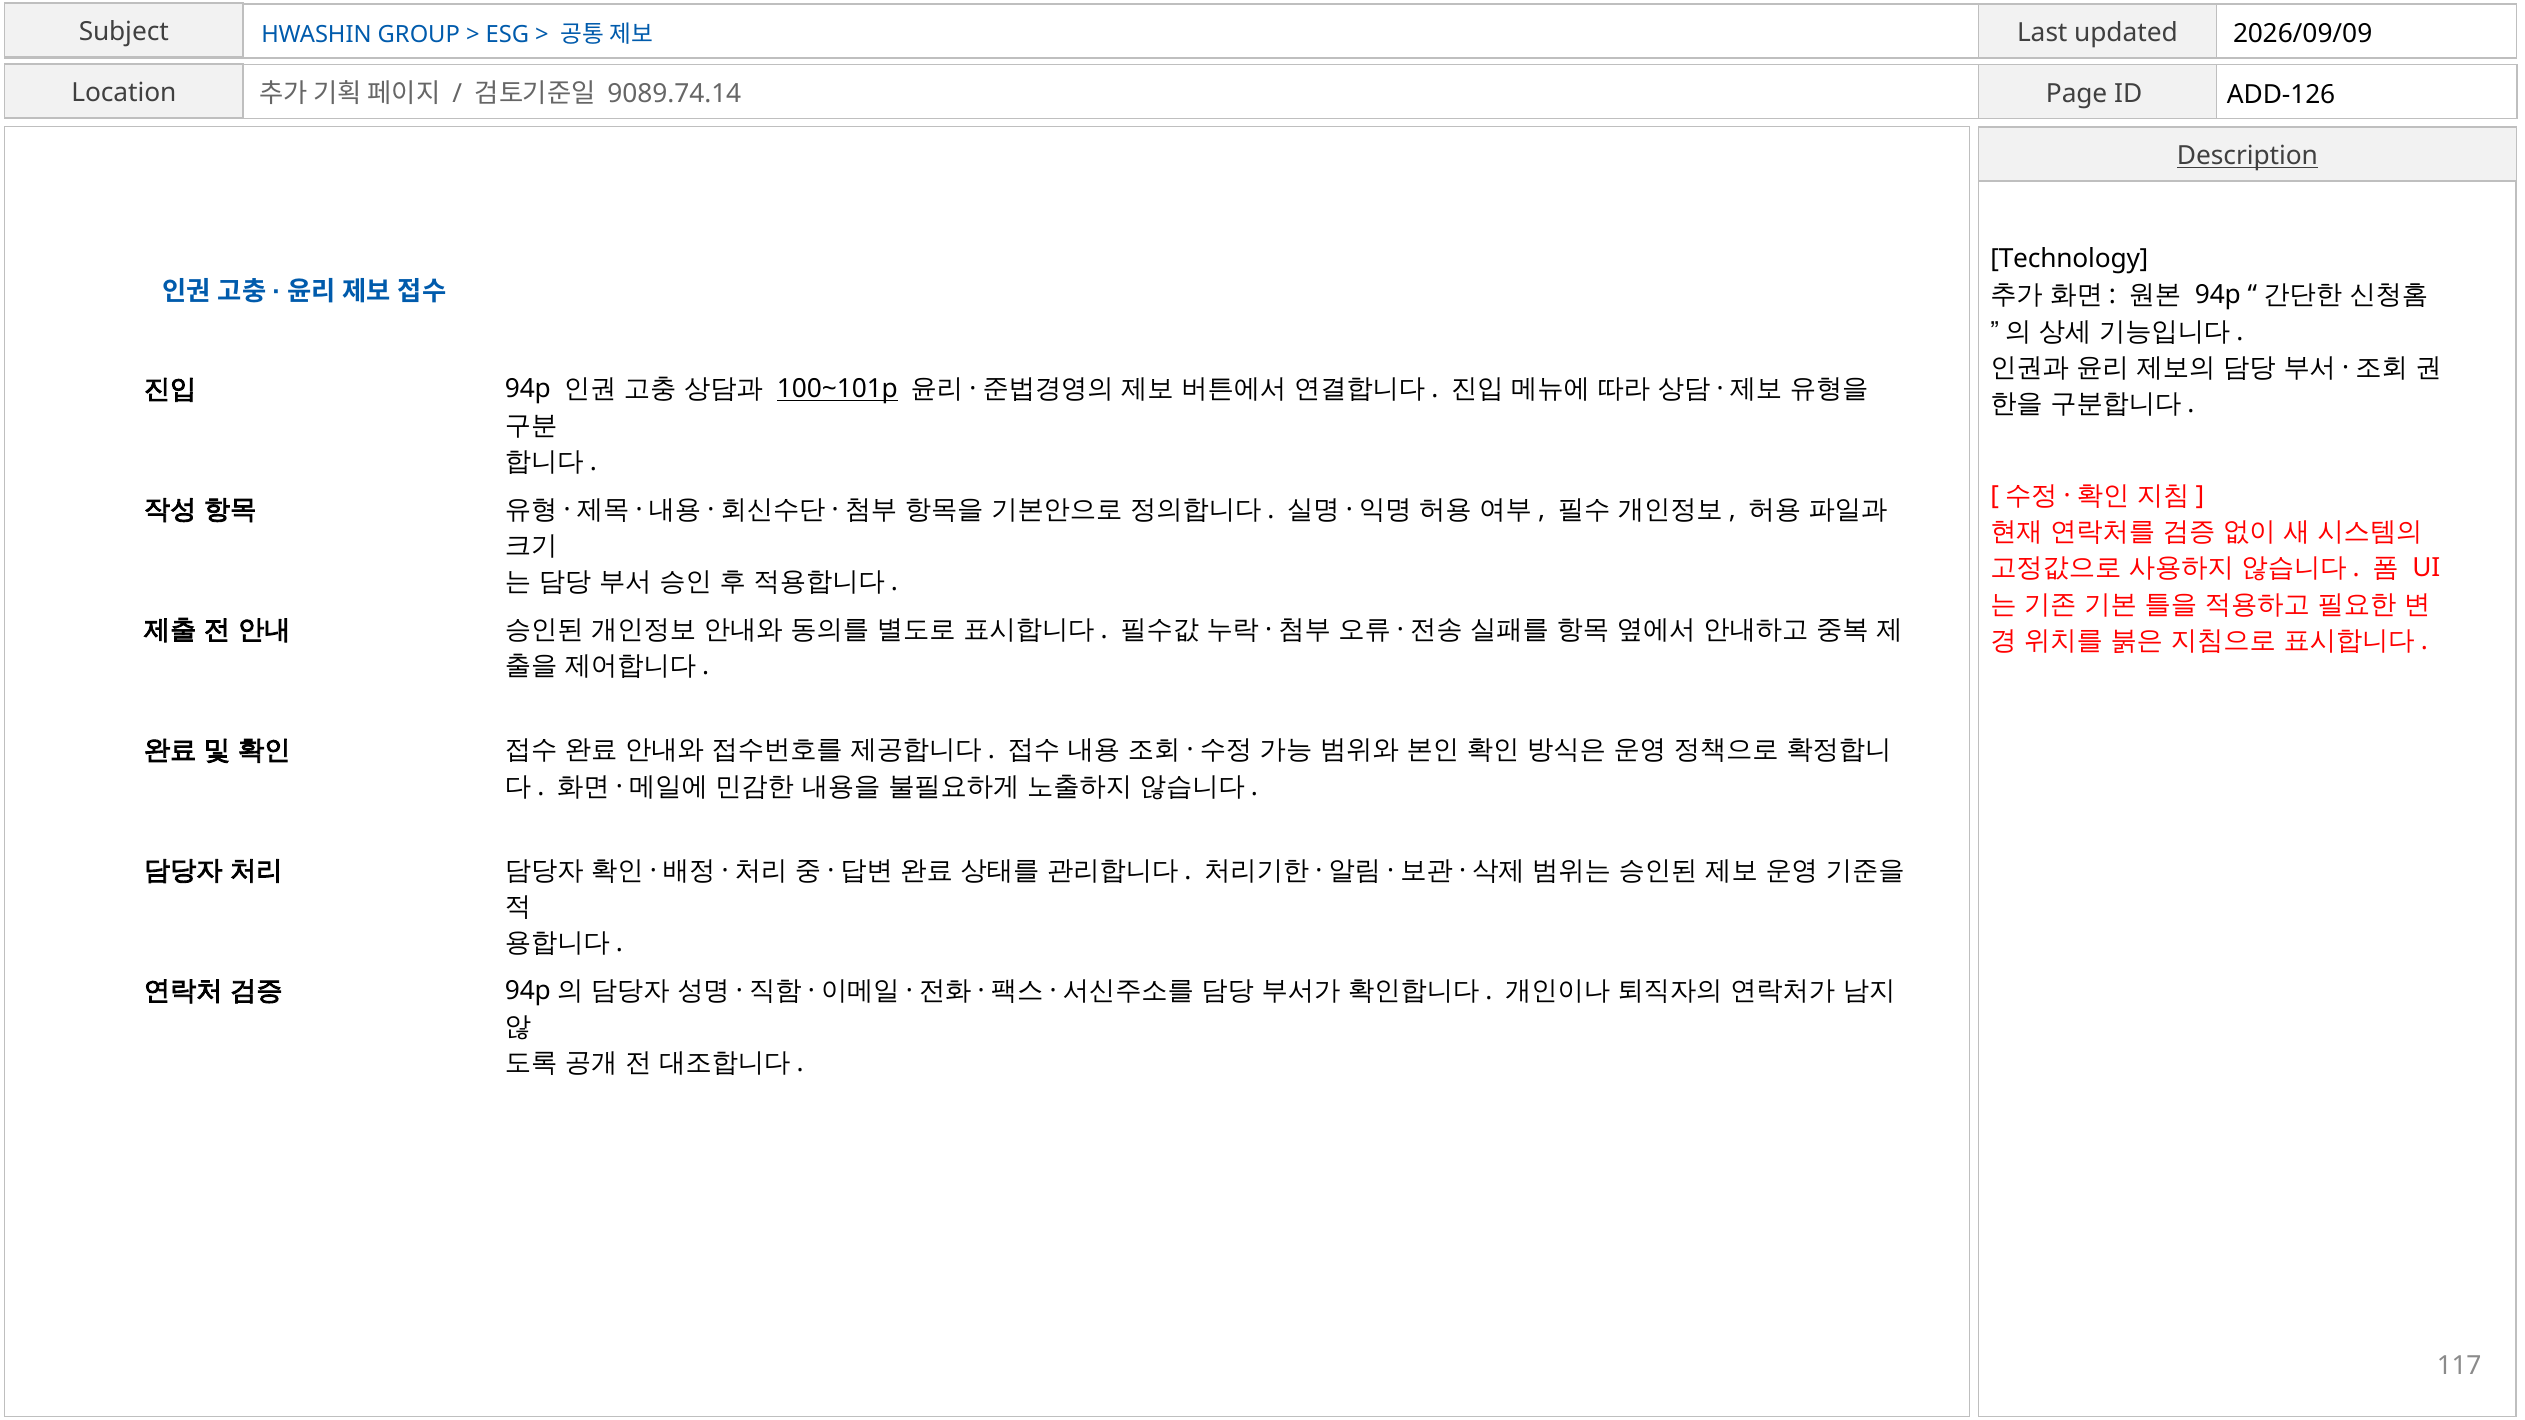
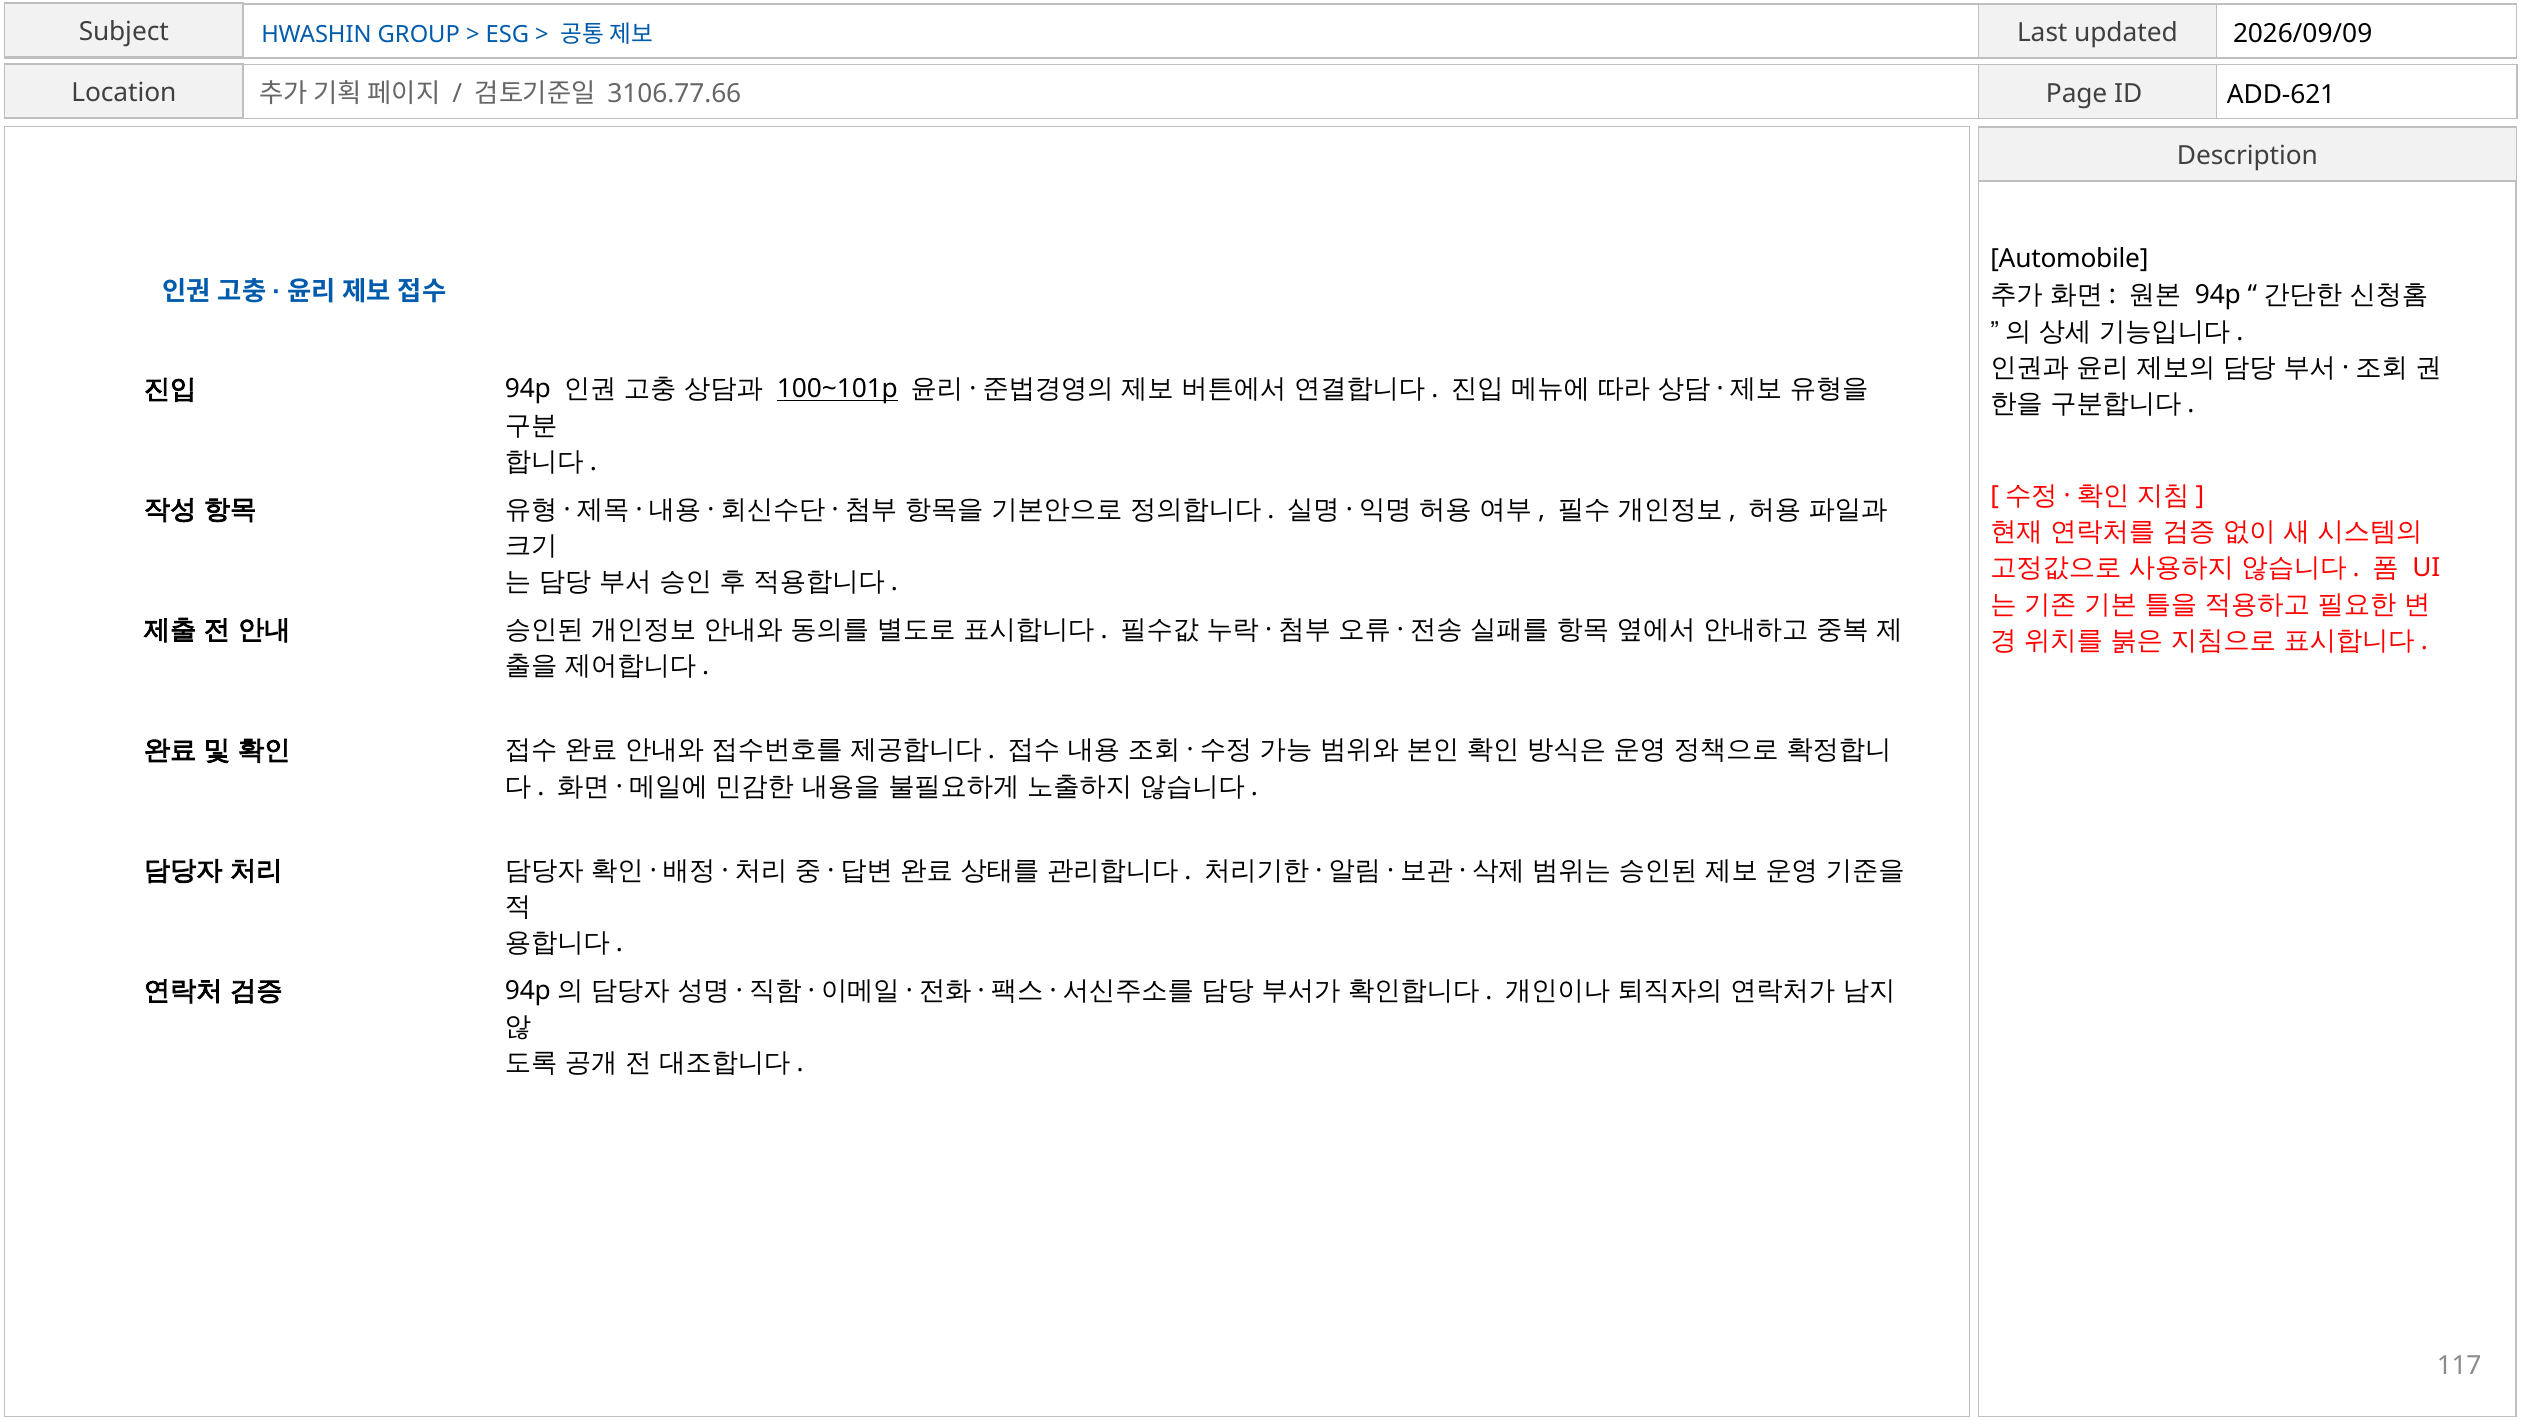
9089.74.14: 9089.74.14 -> 3106.77.66
ADD-126: ADD-126 -> ADD-621
Description underline: present -> none
Technology: Technology -> Automobile
